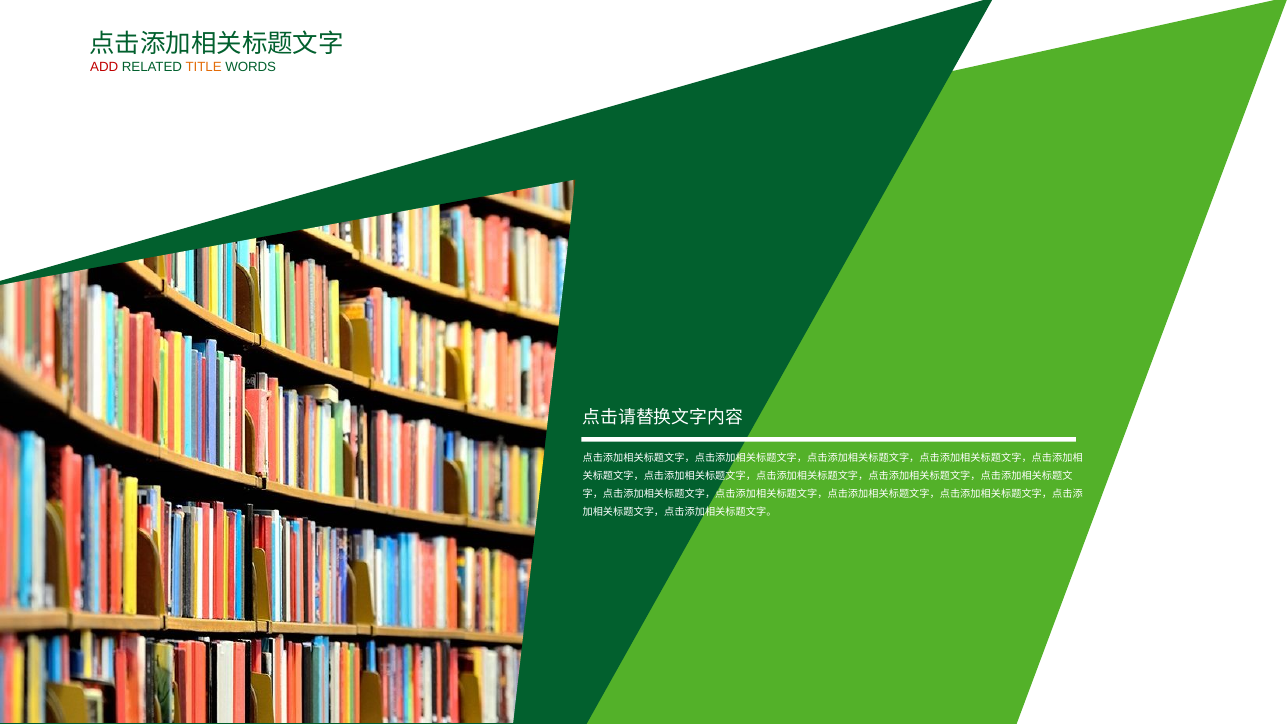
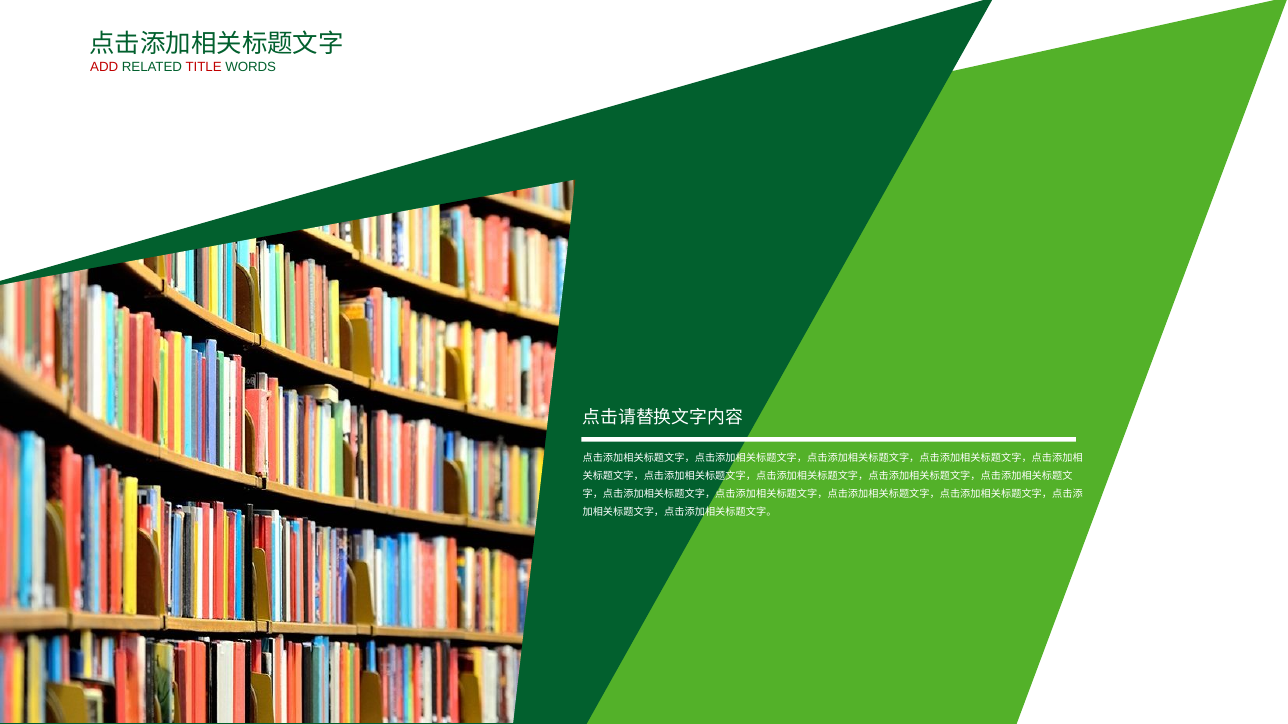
TITLE colour: orange -> red
